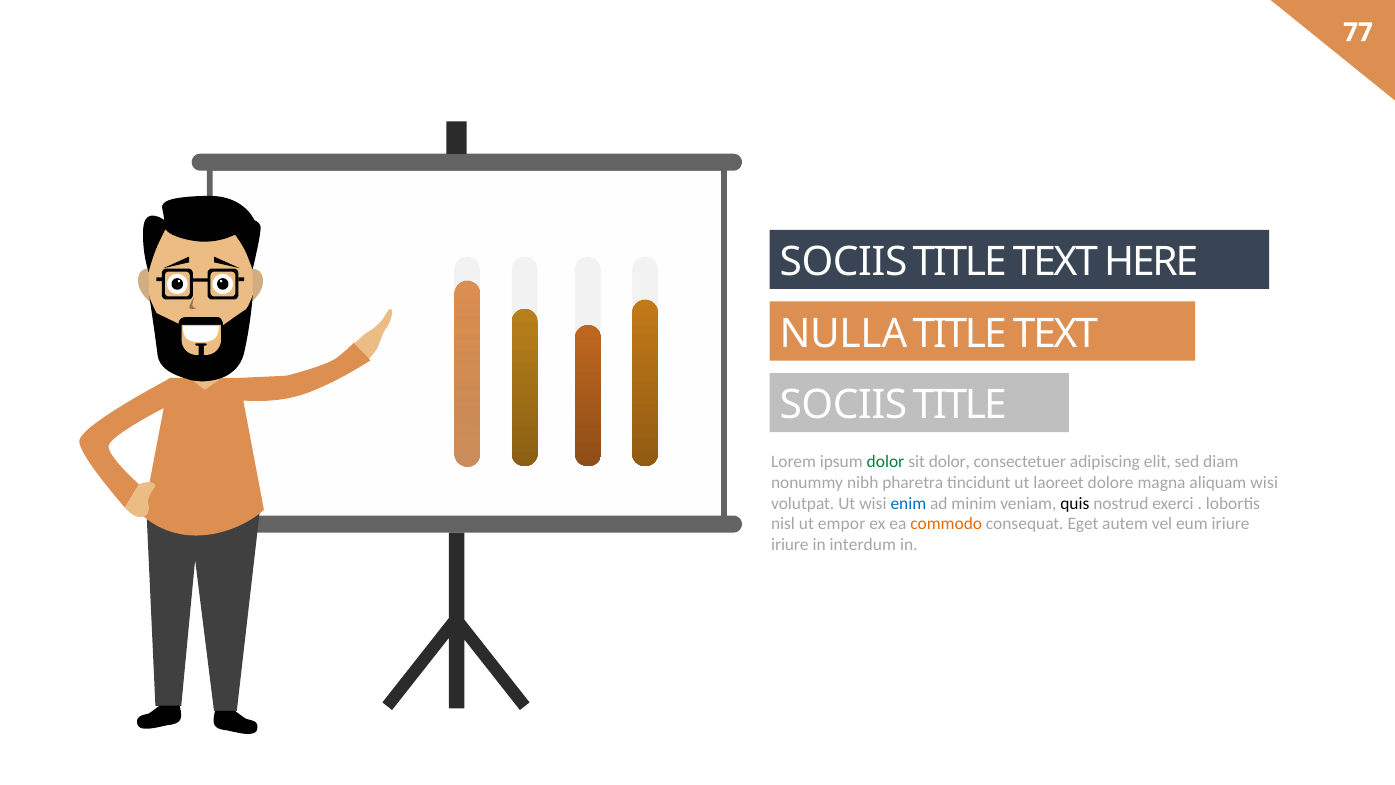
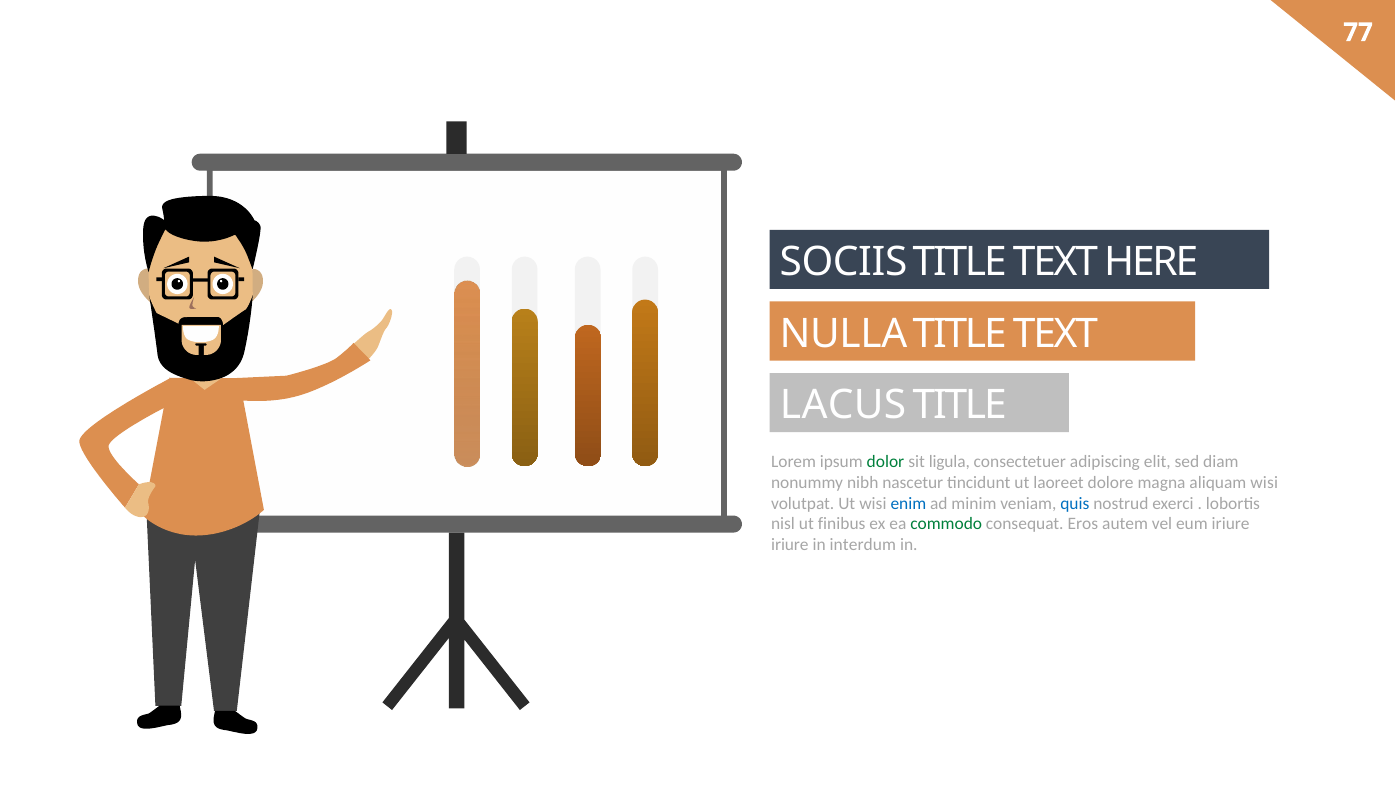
SOCIIS at (843, 405): SOCIIS -> LACUS
sit dolor: dolor -> ligula
pharetra: pharetra -> nascetur
quis colour: black -> blue
empor: empor -> finibus
commodo colour: orange -> green
Eget: Eget -> Eros
